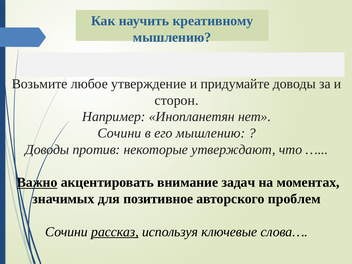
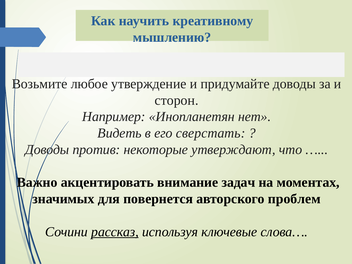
Сочини at (119, 133): Сочини -> Видеть
его мышлению: мышлению -> сверстать
Важно underline: present -> none
позитивное: позитивное -> повернется
